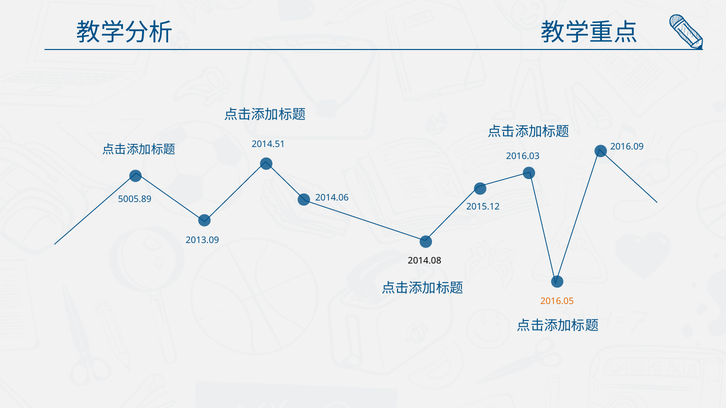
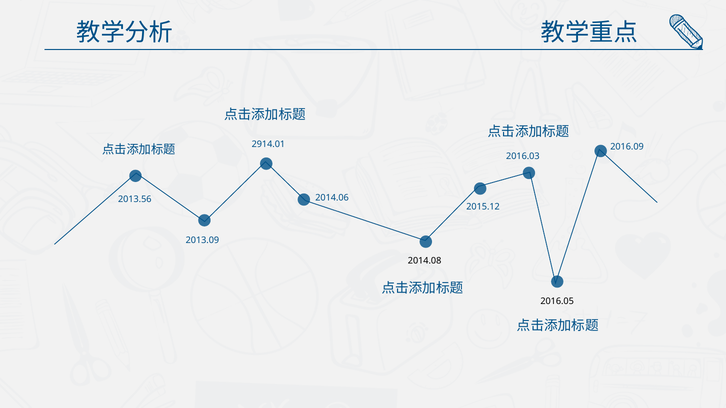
2014.51: 2014.51 -> 2914.01
5005.89: 5005.89 -> 2013.56
2016.05 colour: orange -> black
